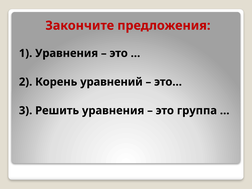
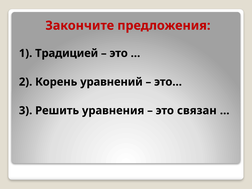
1 Уравнения: Уравнения -> Традицией
группа: группа -> связан
